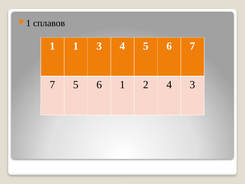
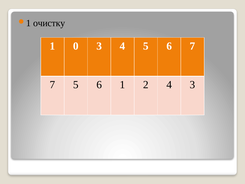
сплавов: сплавов -> очистку
1 1: 1 -> 0
